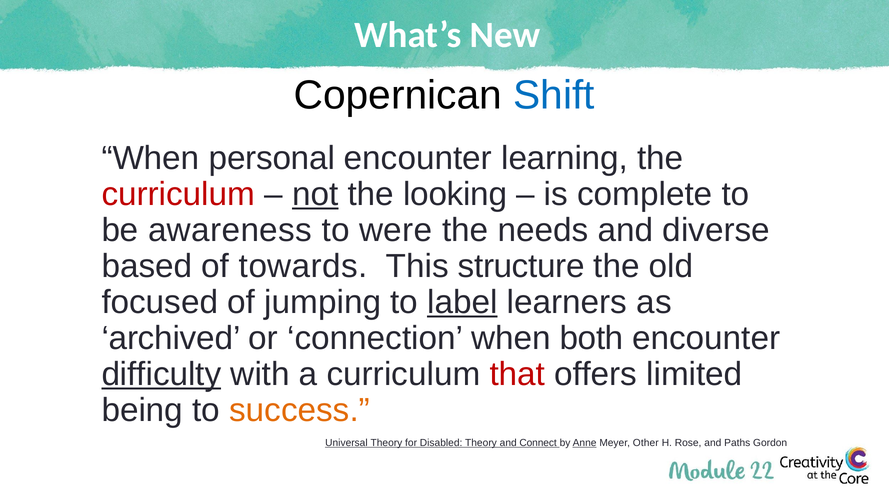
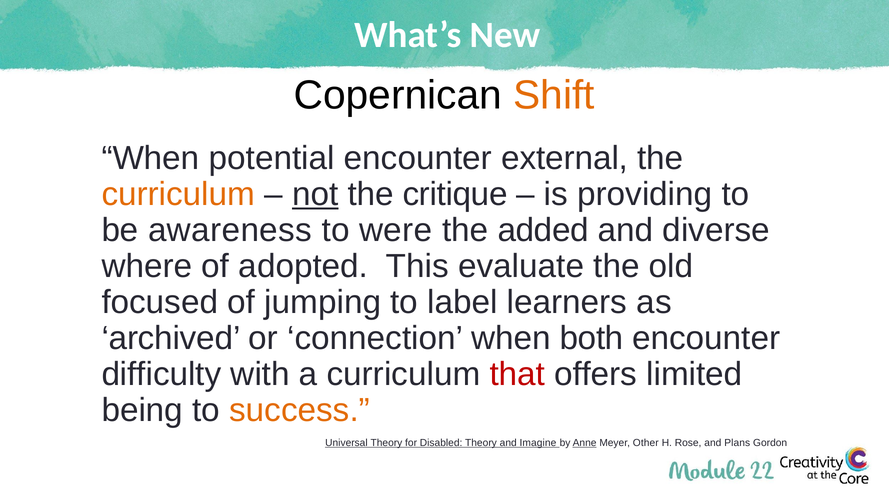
Shift colour: blue -> orange
personal: personal -> potential
learning: learning -> external
curriculum at (178, 194) colour: red -> orange
looking: looking -> critique
complete: complete -> providing
needs: needs -> added
based: based -> where
towards: towards -> adopted
structure: structure -> evaluate
label underline: present -> none
difficulty underline: present -> none
Connect: Connect -> Imagine
Paths: Paths -> Plans
